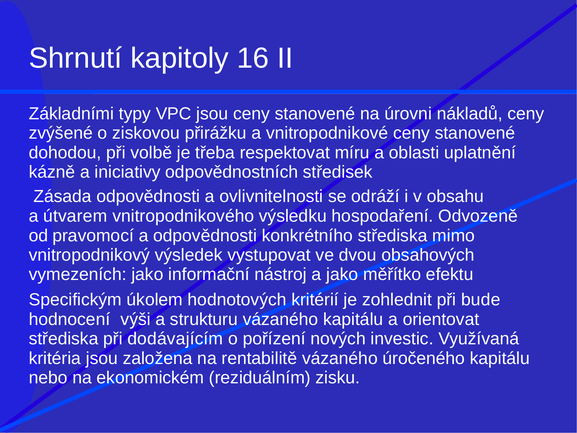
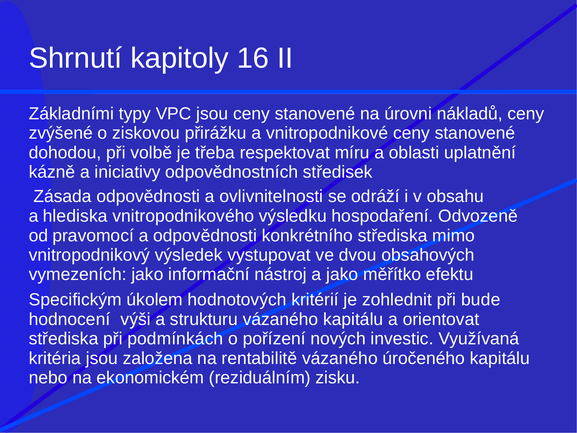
útvarem: útvarem -> hlediska
dodávajícím: dodávajícím -> podmínkách
